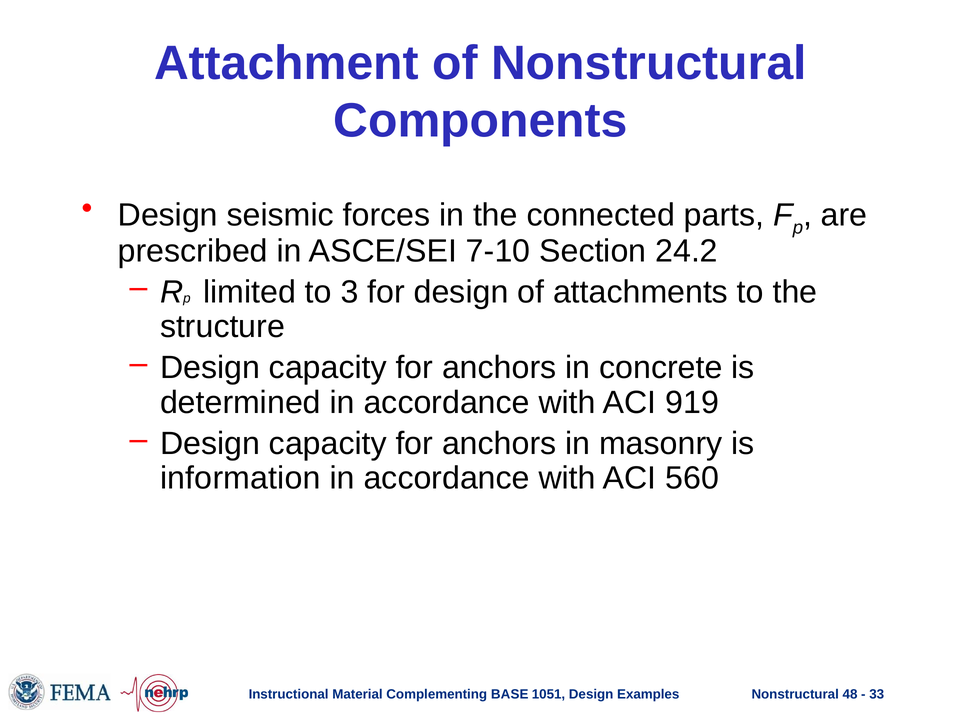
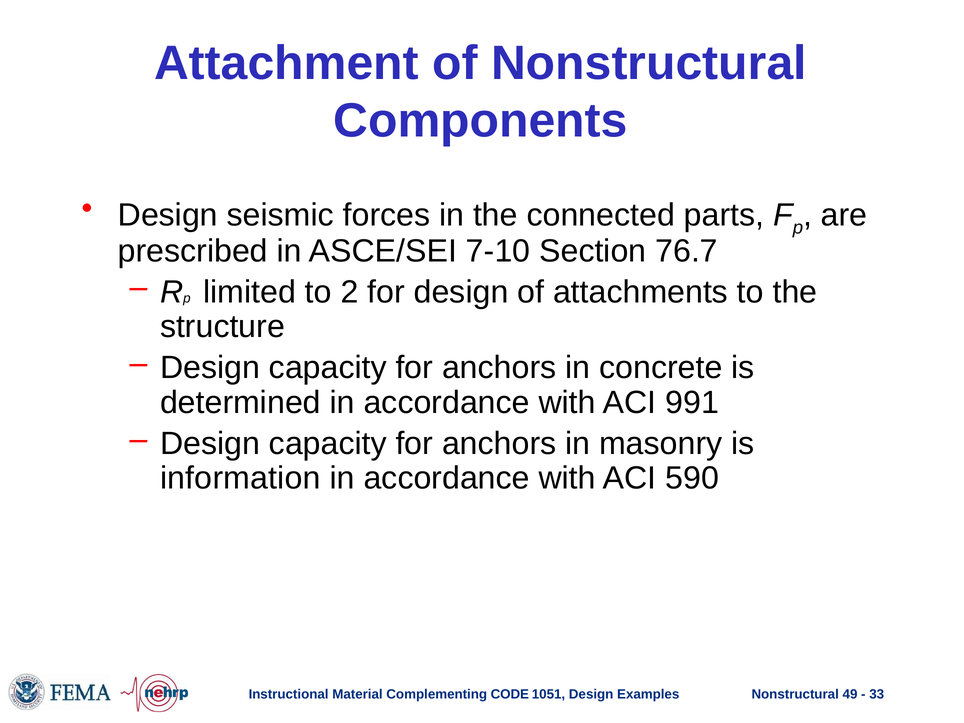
24.2: 24.2 -> 76.7
3: 3 -> 2
919: 919 -> 991
560: 560 -> 590
BASE: BASE -> CODE
48: 48 -> 49
